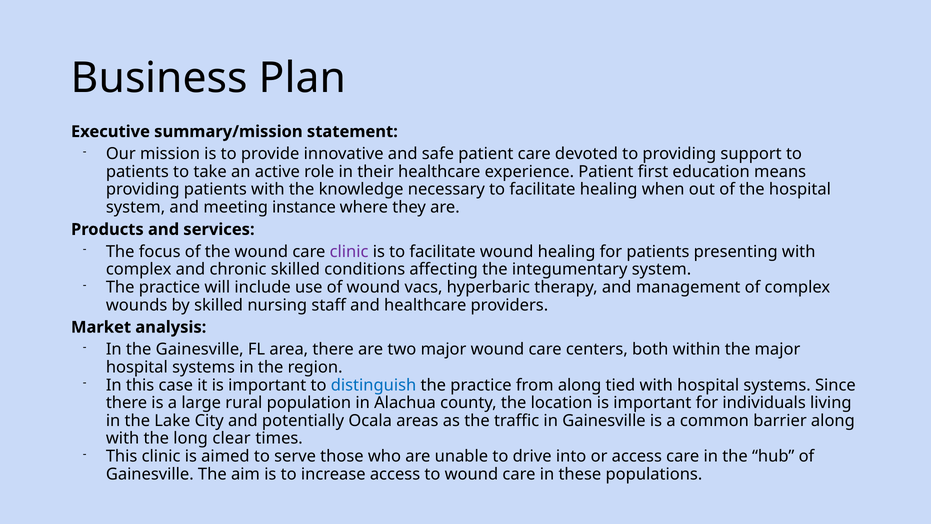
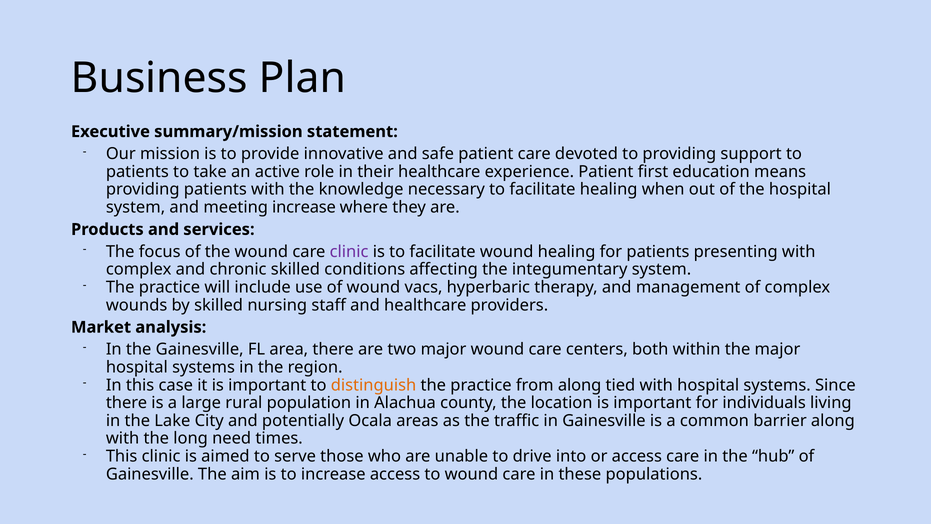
meeting instance: instance -> increase
distinguish colour: blue -> orange
clear: clear -> need
